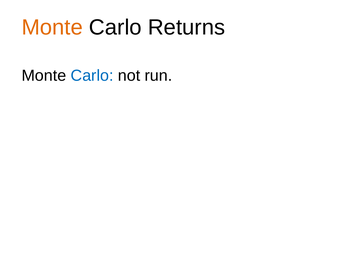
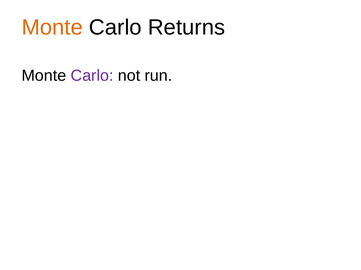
Carlo at (92, 76) colour: blue -> purple
